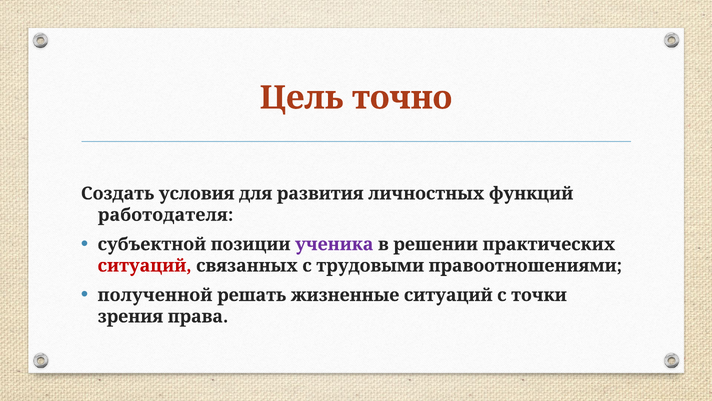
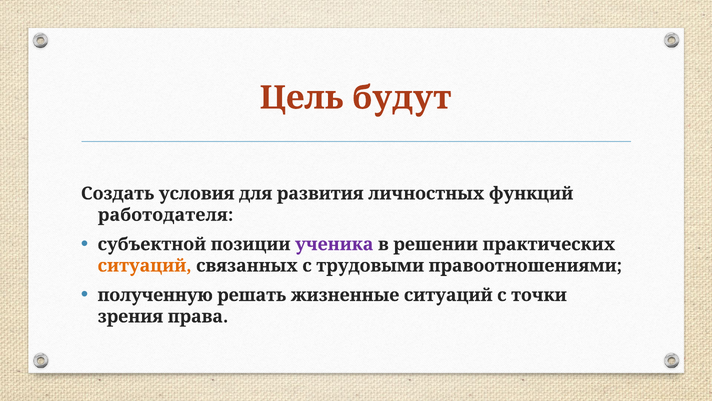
точно: точно -> будут
ситуаций at (145, 265) colour: red -> orange
полученной: полученной -> полученную
